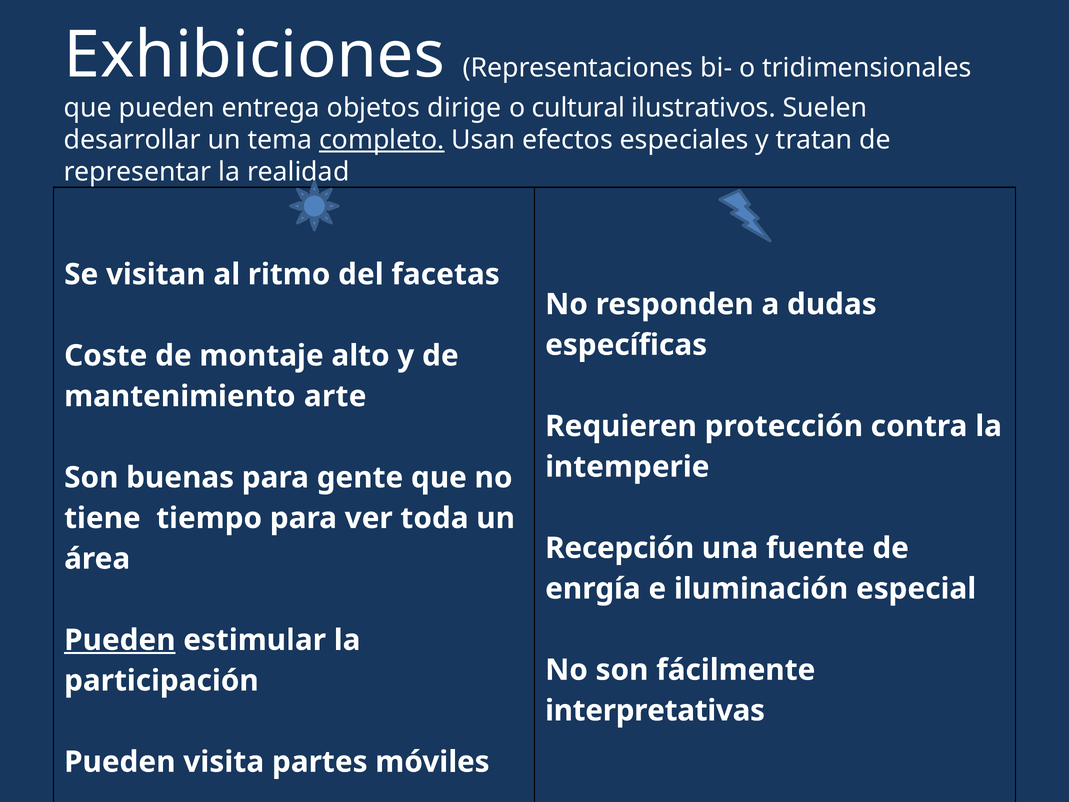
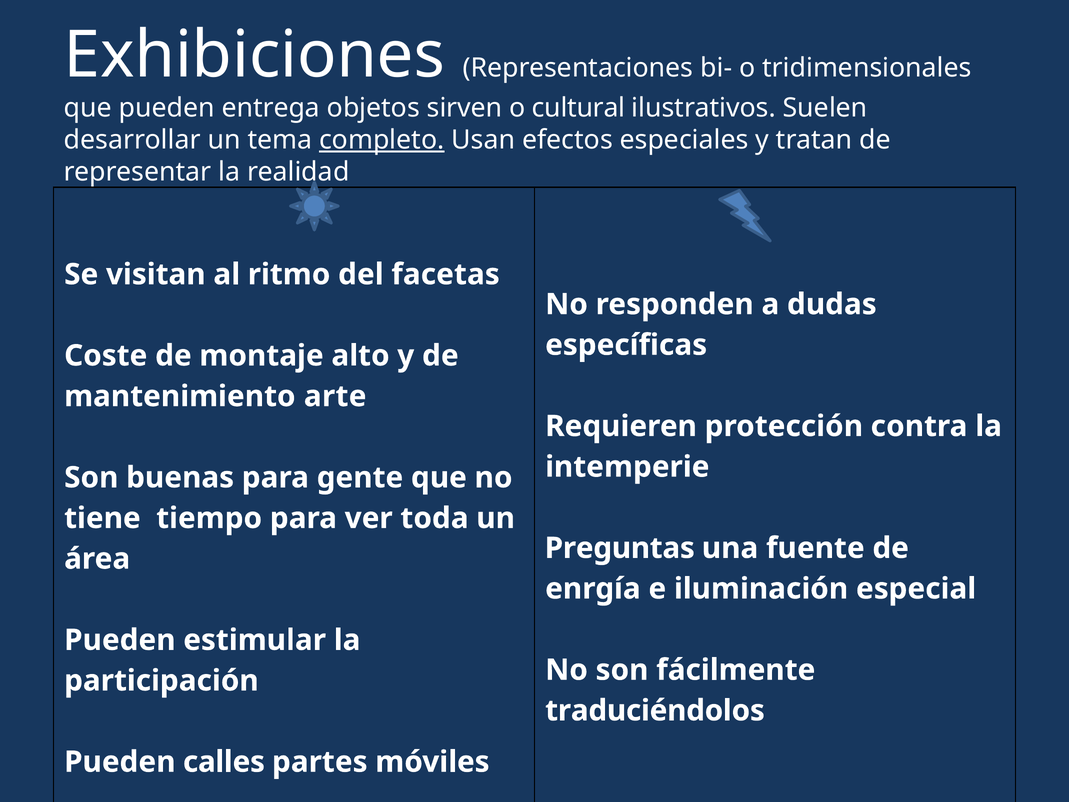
dirige: dirige -> sirven
Recepción: Recepción -> Preguntas
Pueden at (120, 640) underline: present -> none
interpretativas: interpretativas -> traduciéndolos
visita: visita -> calles
